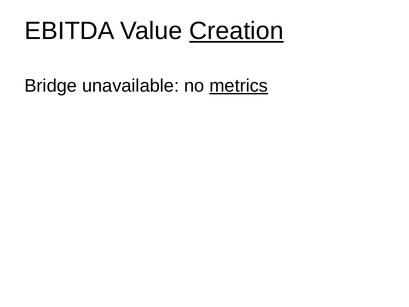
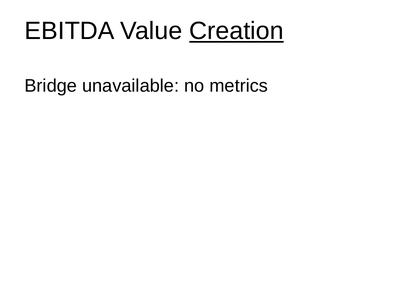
metrics underline: present -> none
